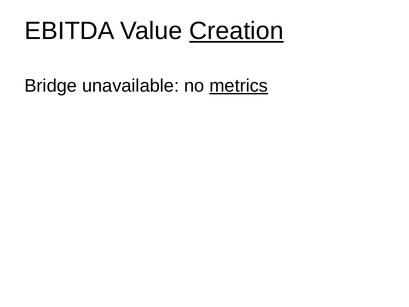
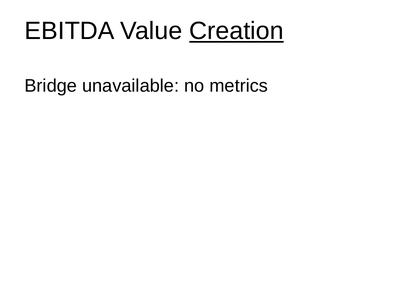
metrics underline: present -> none
